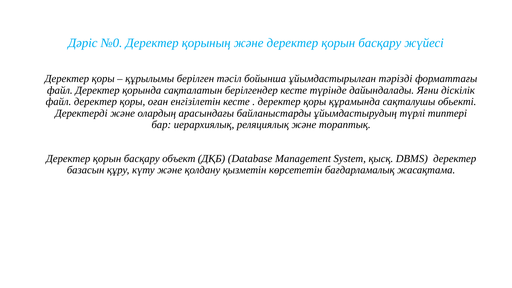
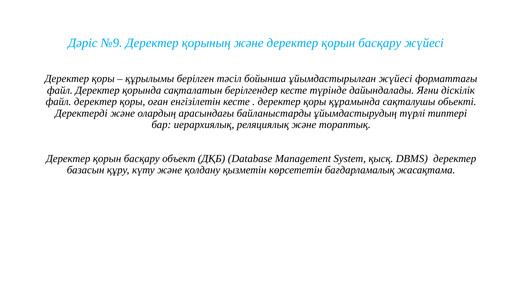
№0: №0 -> №9
ұйымдастырылған тәрізді: тәрізді -> жүйесі
